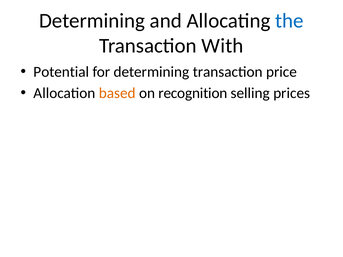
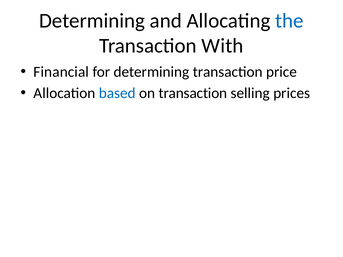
Potential: Potential -> Financial
based colour: orange -> blue
on recognition: recognition -> transaction
